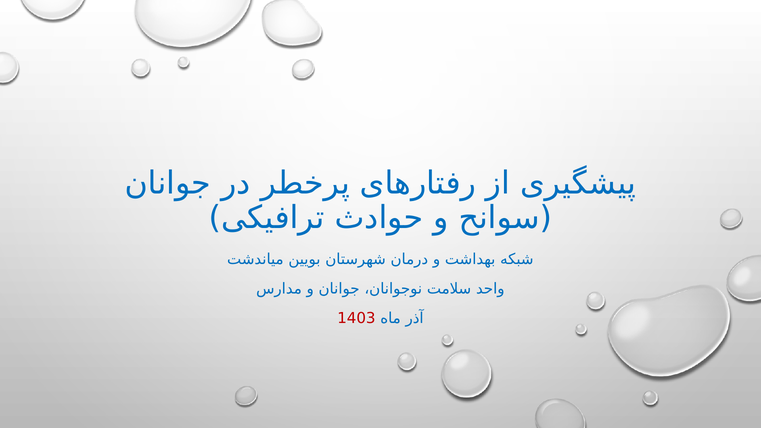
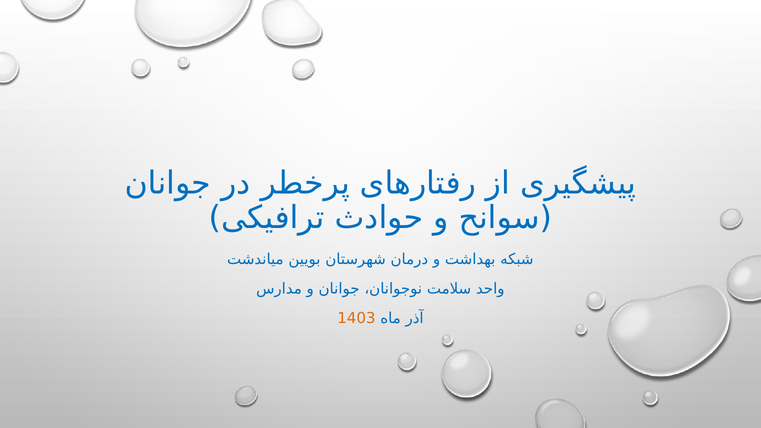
1403 colour: red -> orange
